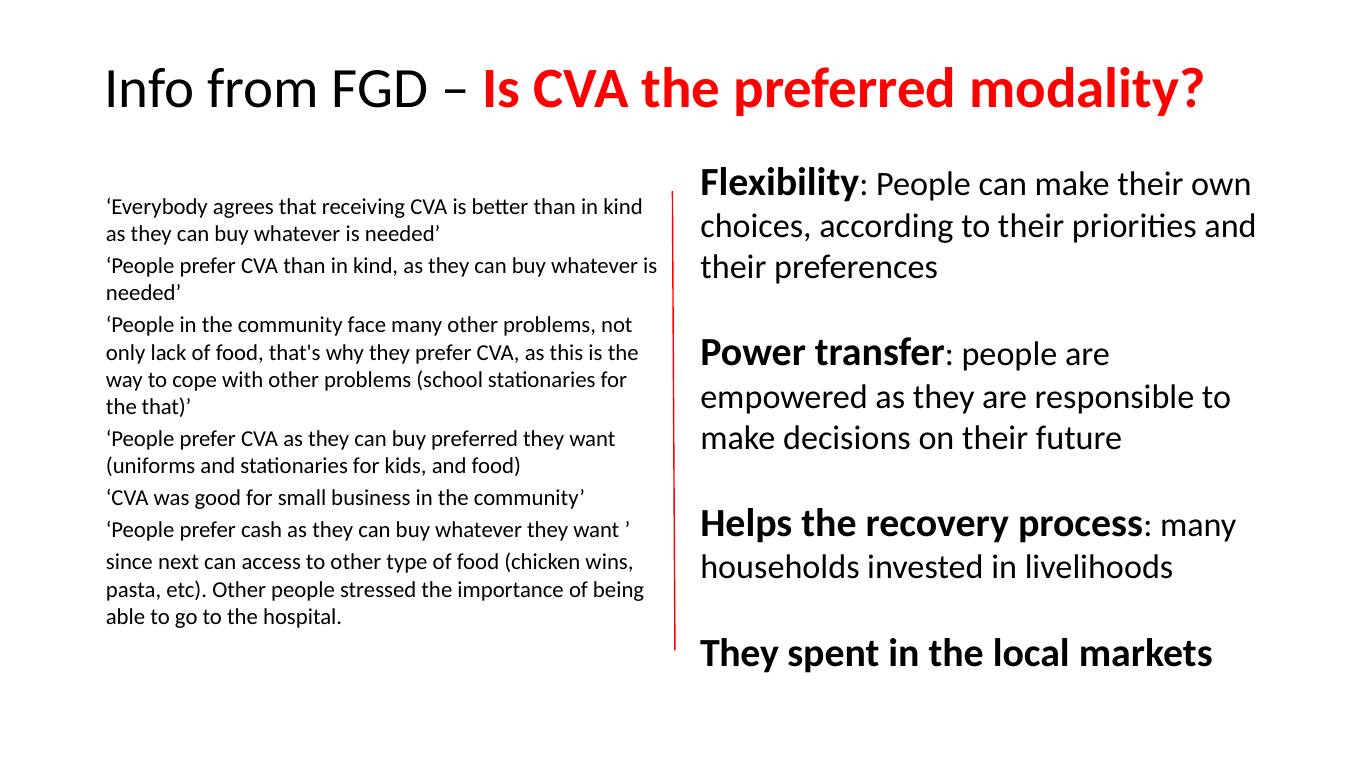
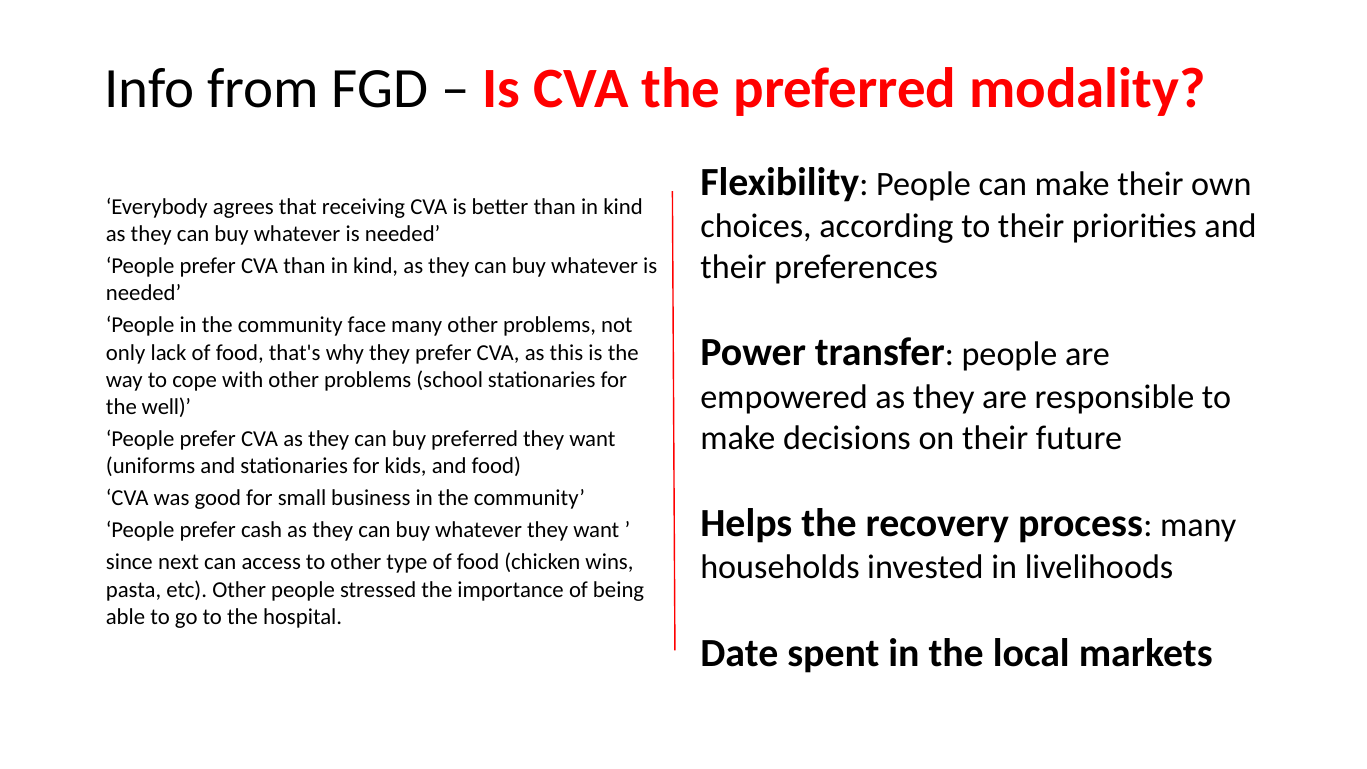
the that: that -> well
They at (740, 653): They -> Date
